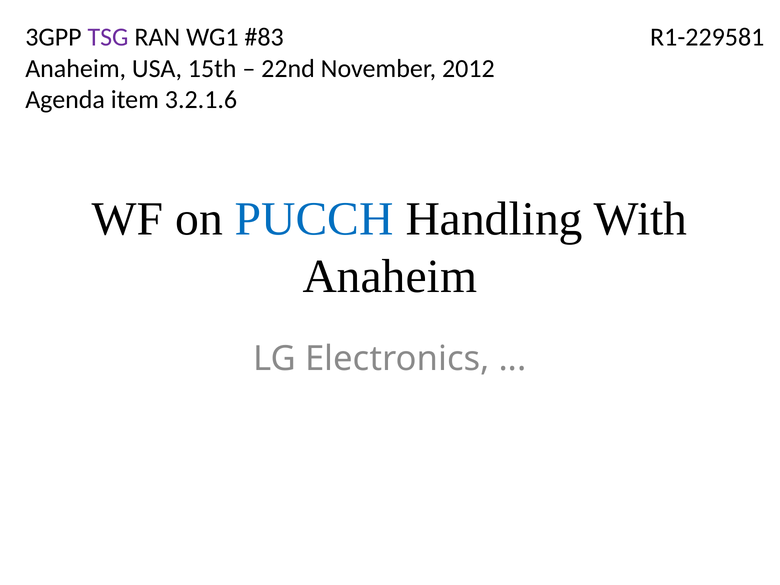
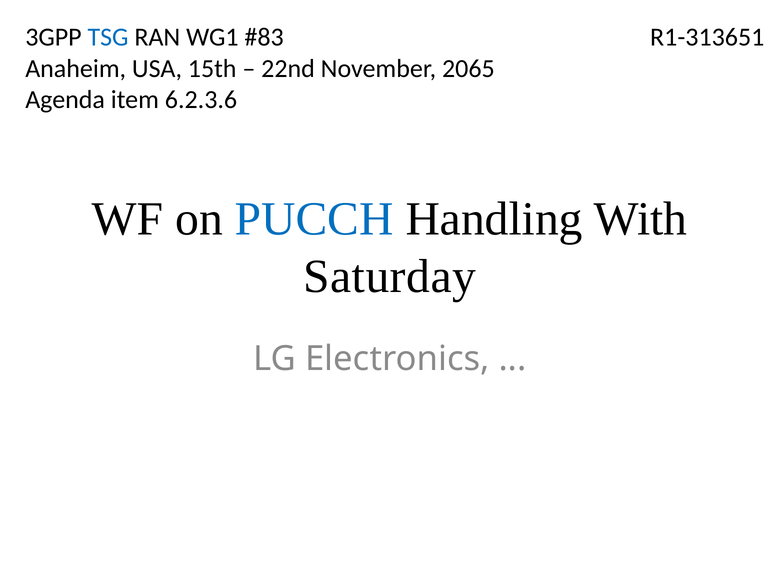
TSG colour: purple -> blue
R1-229581: R1-229581 -> R1-313651
2012: 2012 -> 2065
3.2.1.6: 3.2.1.6 -> 6.2.3.6
Anaheim at (390, 276): Anaheim -> Saturday
